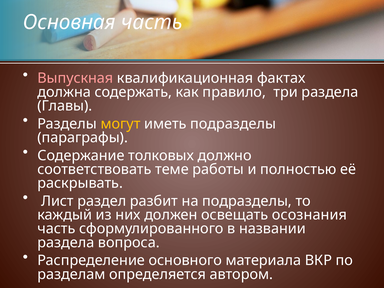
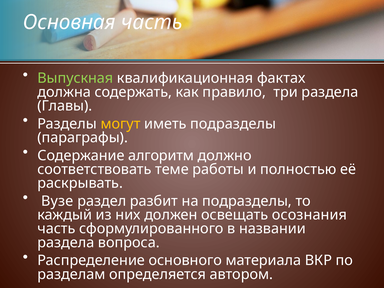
Выпускная colour: pink -> light green
толковых: толковых -> алгоритм
Лист: Лист -> Вузе
